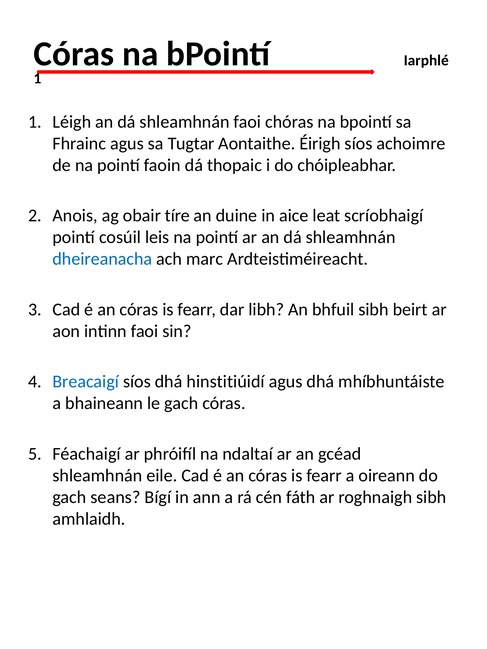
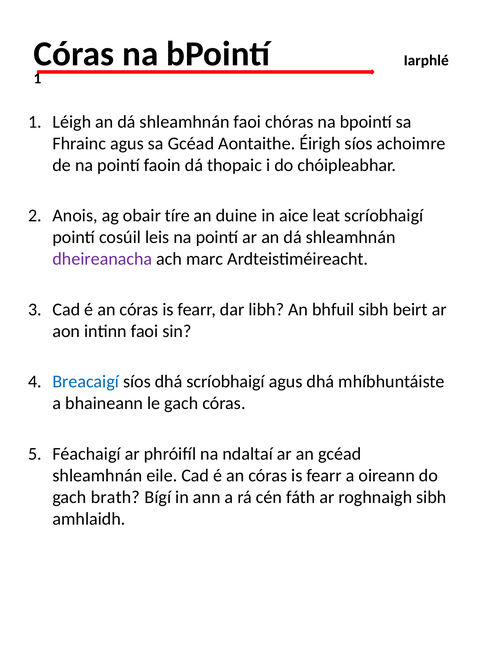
sa Tugtar: Tugtar -> Gcéad
dheireanacha colour: blue -> purple
dhá hinstitiúidí: hinstitiúidí -> scríobhaigí
seans: seans -> brath
